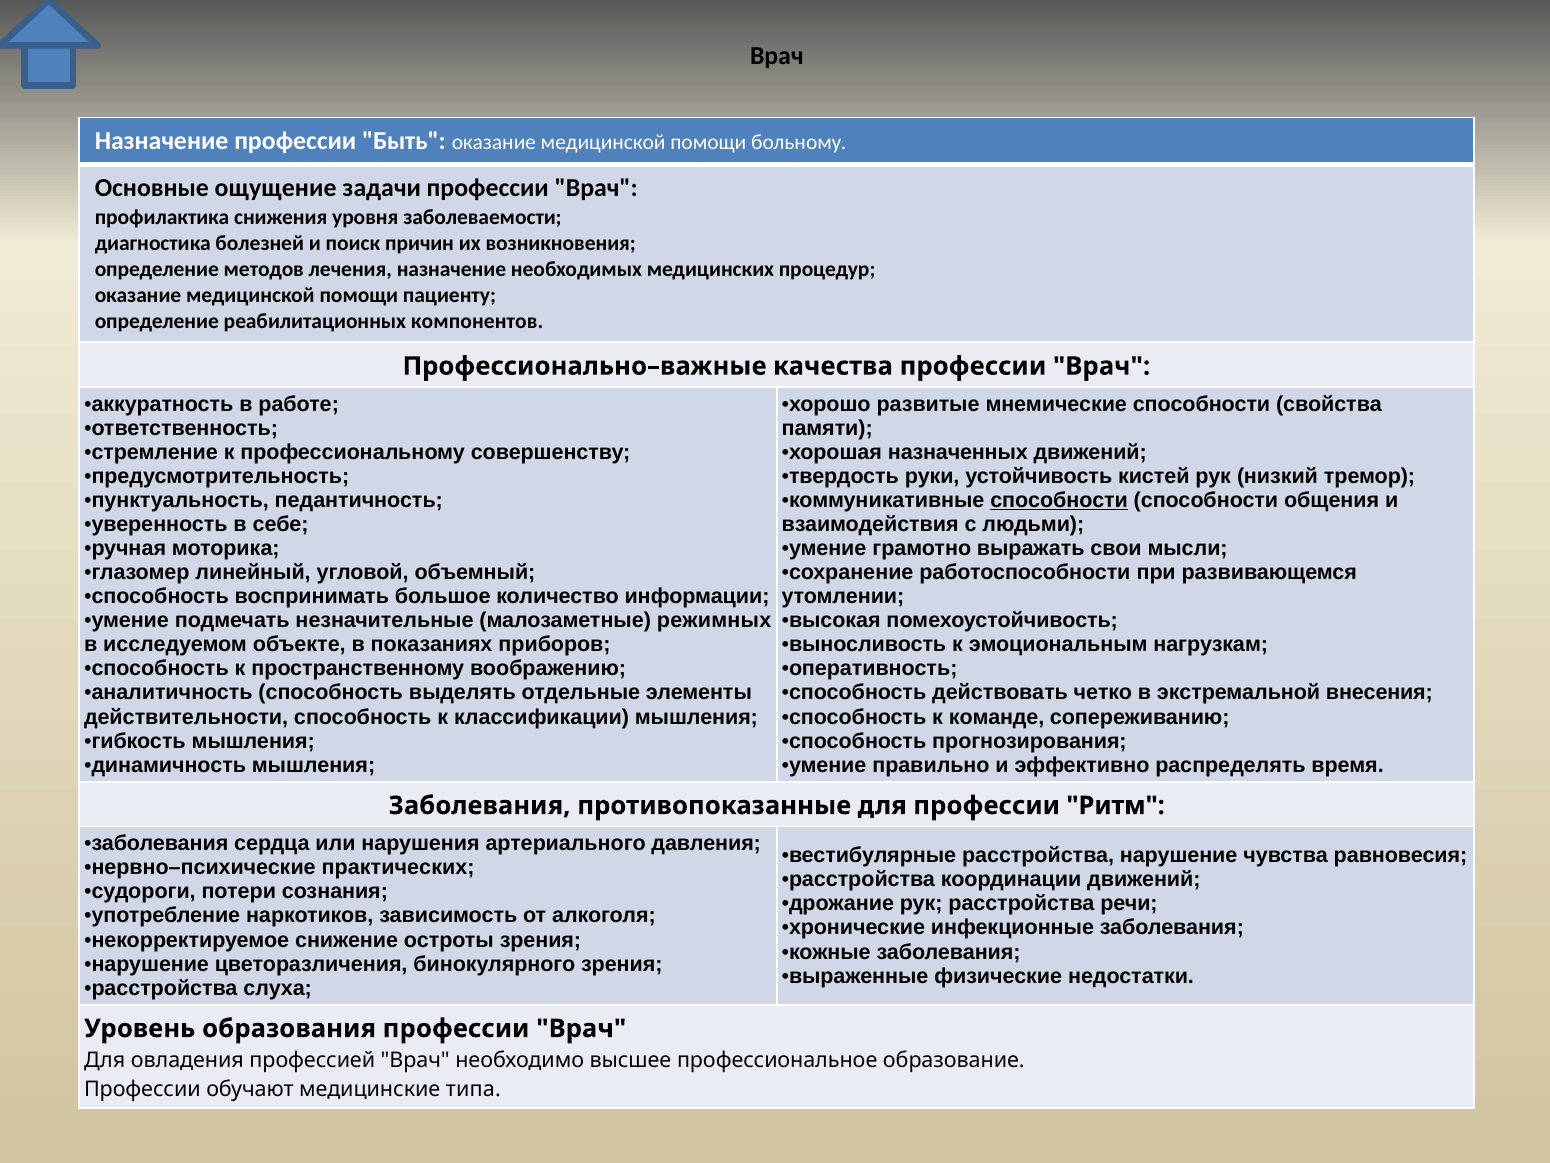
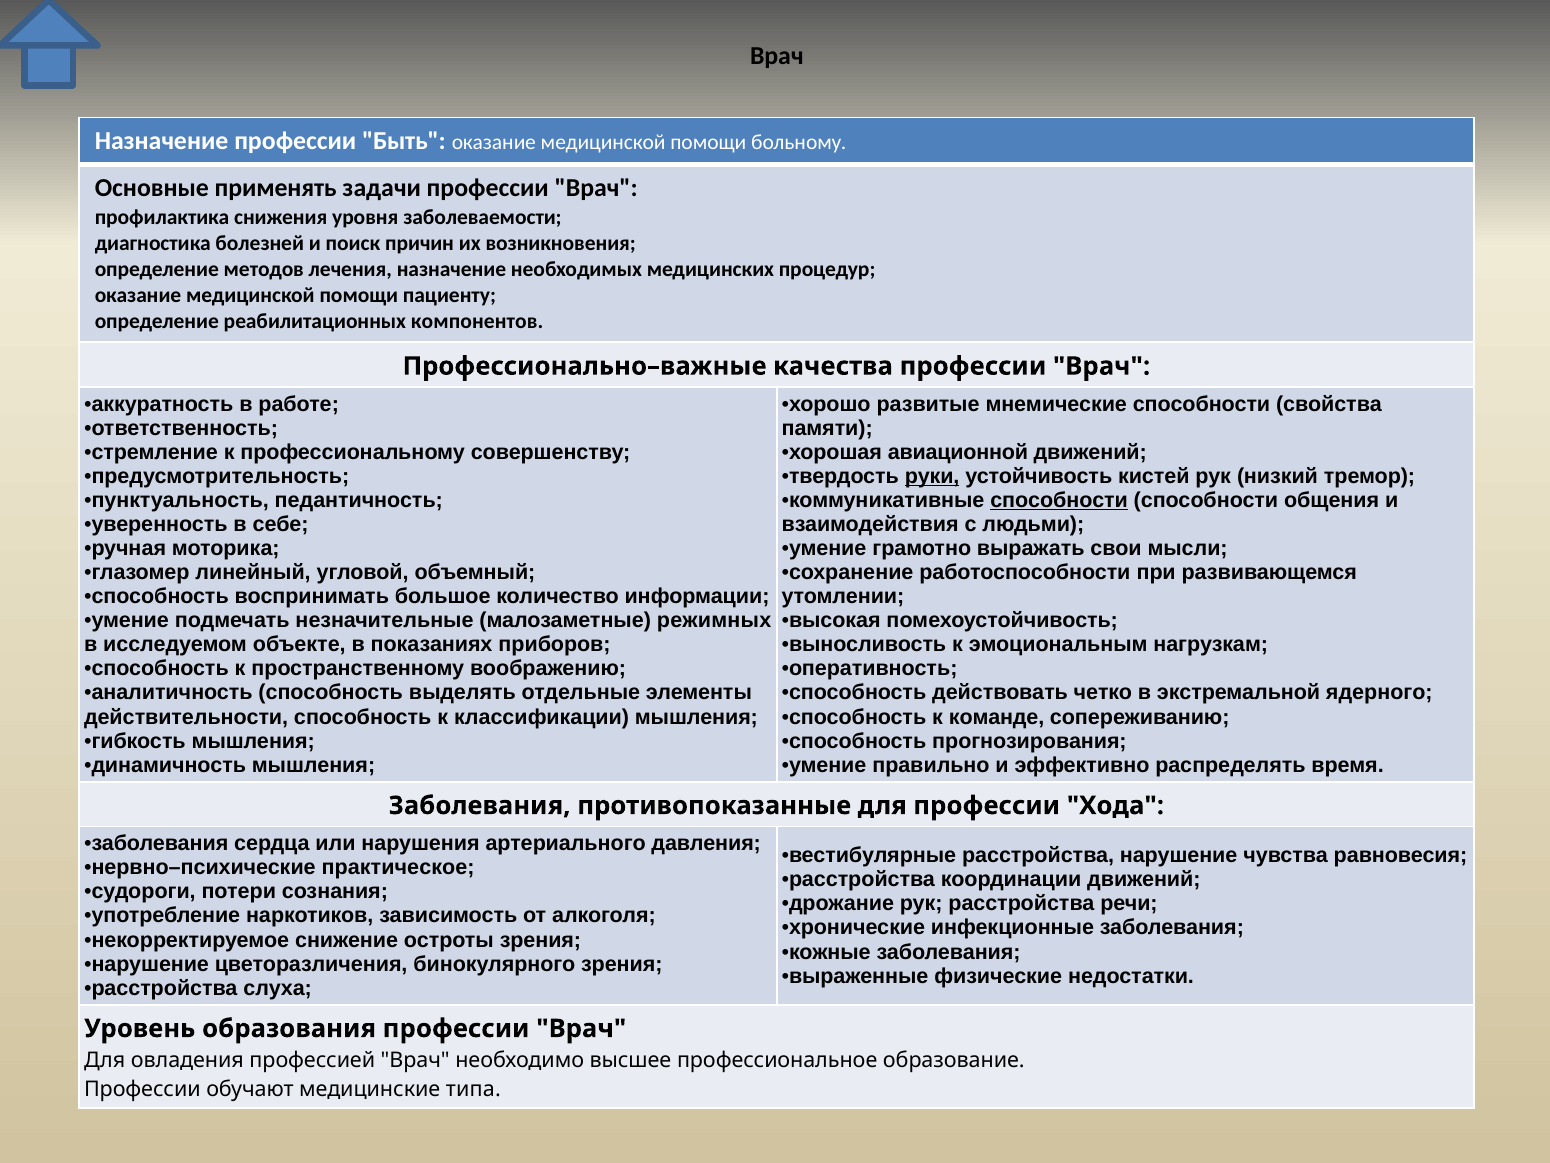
ощущение: ощущение -> применять
назначенных: назначенных -> авиационной
руки underline: none -> present
внесения: внесения -> ядерного
Ритм: Ритм -> Хода
практических: практических -> практическое
